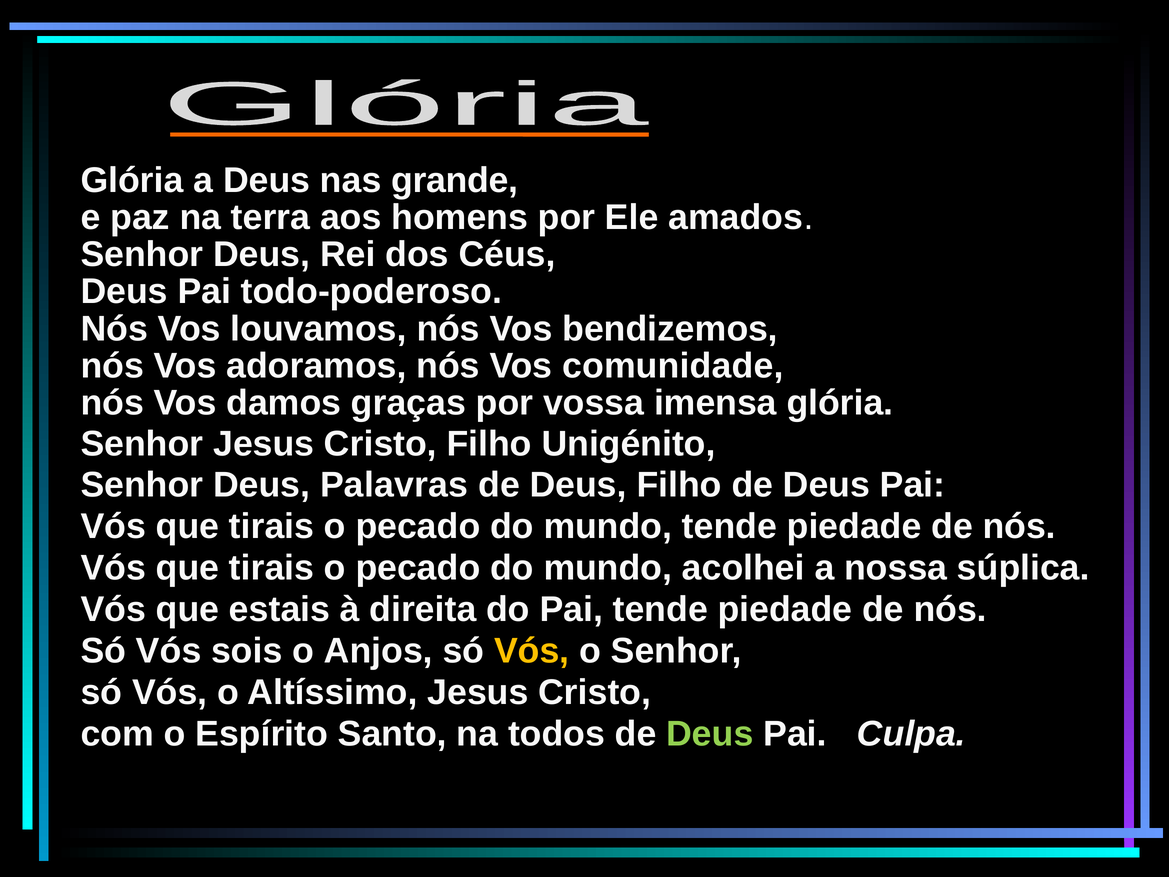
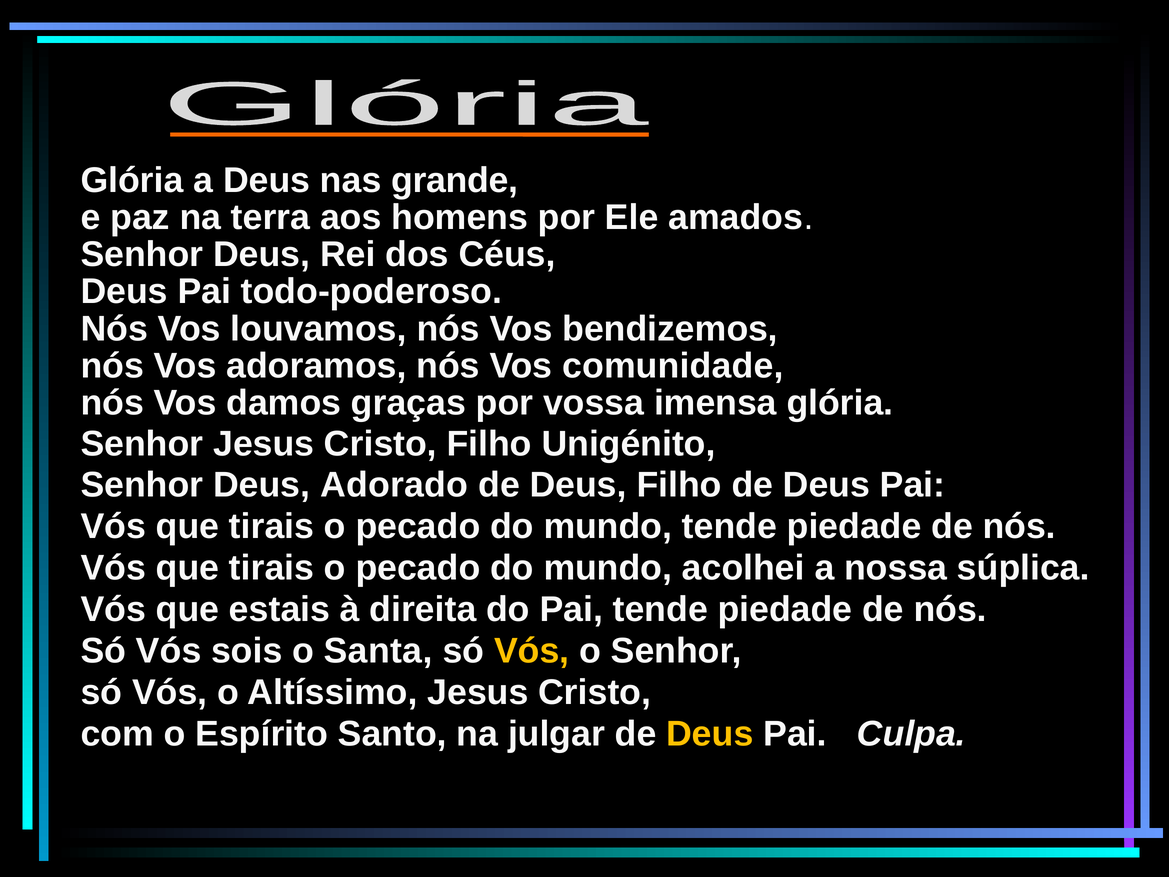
Palavras: Palavras -> Adorado
Anjos: Anjos -> Santa
todos: todos -> julgar
Deus at (710, 734) colour: light green -> yellow
